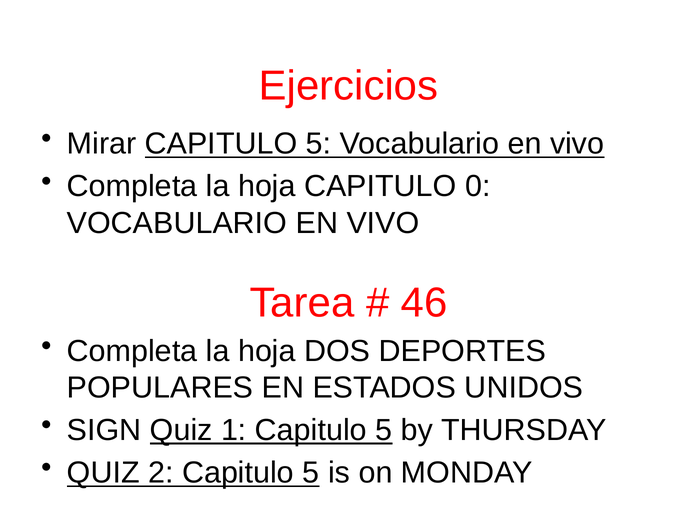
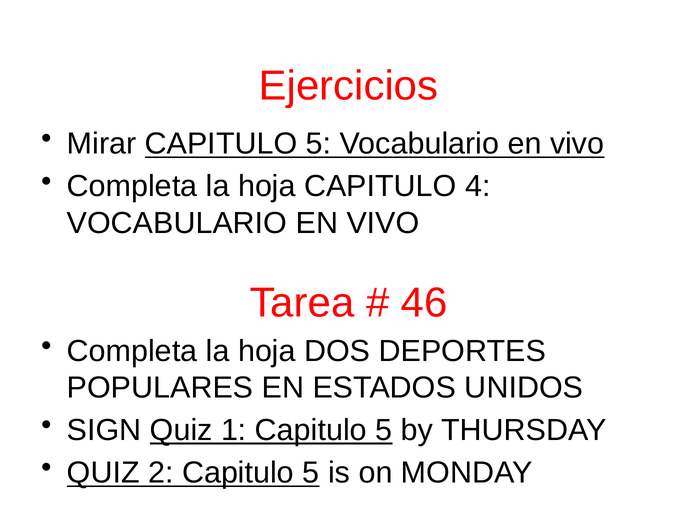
0: 0 -> 4
